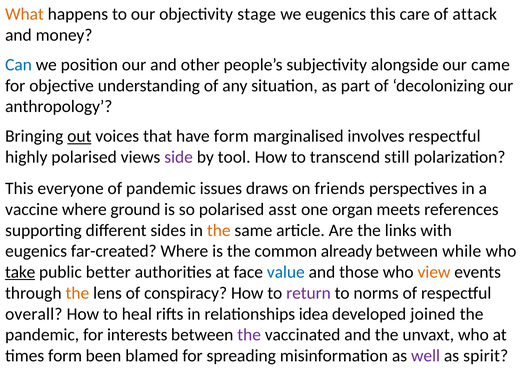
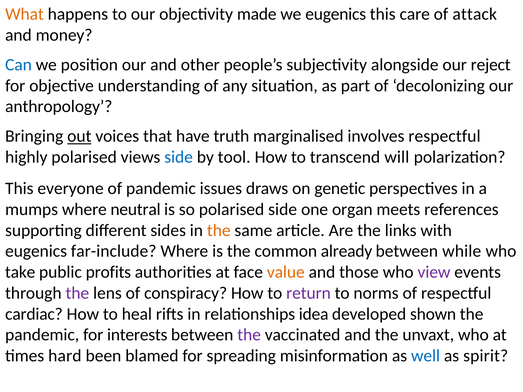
stage: stage -> made
came: came -> reject
have form: form -> truth
side at (179, 157) colour: purple -> blue
still: still -> will
friends: friends -> genetic
vaccine: vaccine -> mumps
ground: ground -> neutral
polarised asst: asst -> side
far-created: far-created -> far-include
take underline: present -> none
better: better -> profits
value colour: blue -> orange
view colour: orange -> purple
the at (77, 293) colour: orange -> purple
overall: overall -> cardiac
joined: joined -> shown
times form: form -> hard
well colour: purple -> blue
